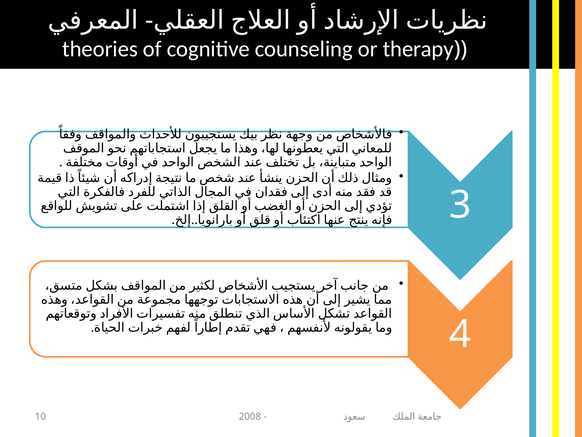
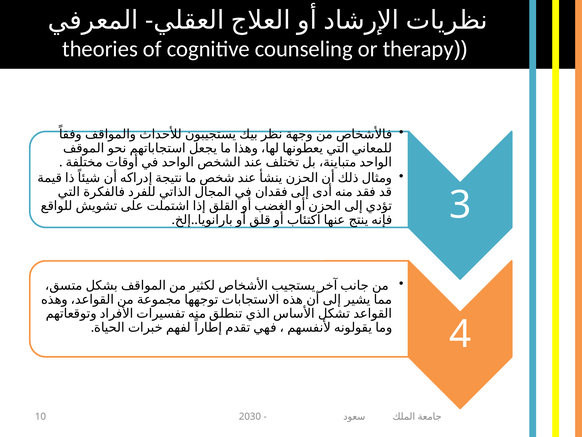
2008: 2008 -> 2030
